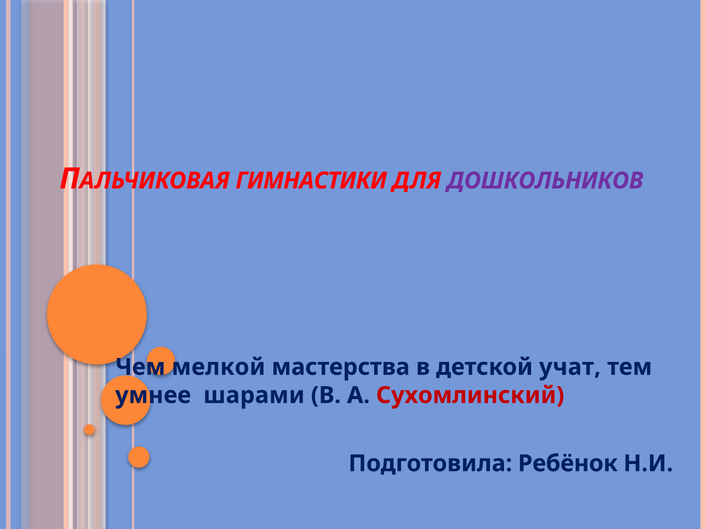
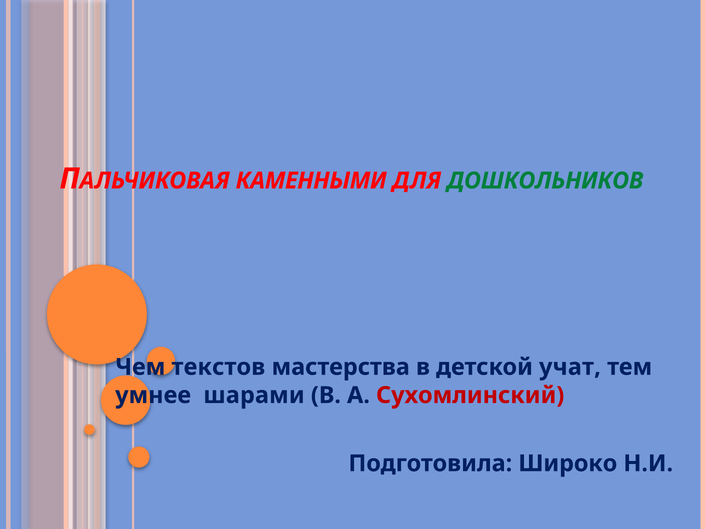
ГИМНАСТИКИ: ГИМНАСТИКИ -> КАМЕННЫМИ
ДОШКОЛЬНИКОВ colour: purple -> green
мелкой: мелкой -> текстов
Ребёнок: Ребёнок -> Широко
